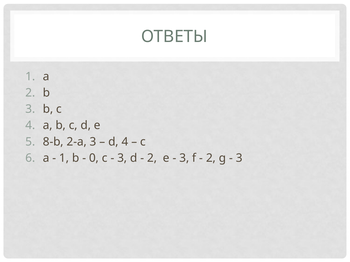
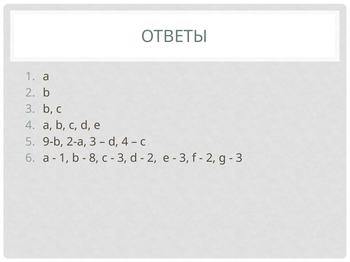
8-b: 8-b -> 9-b
0: 0 -> 8
